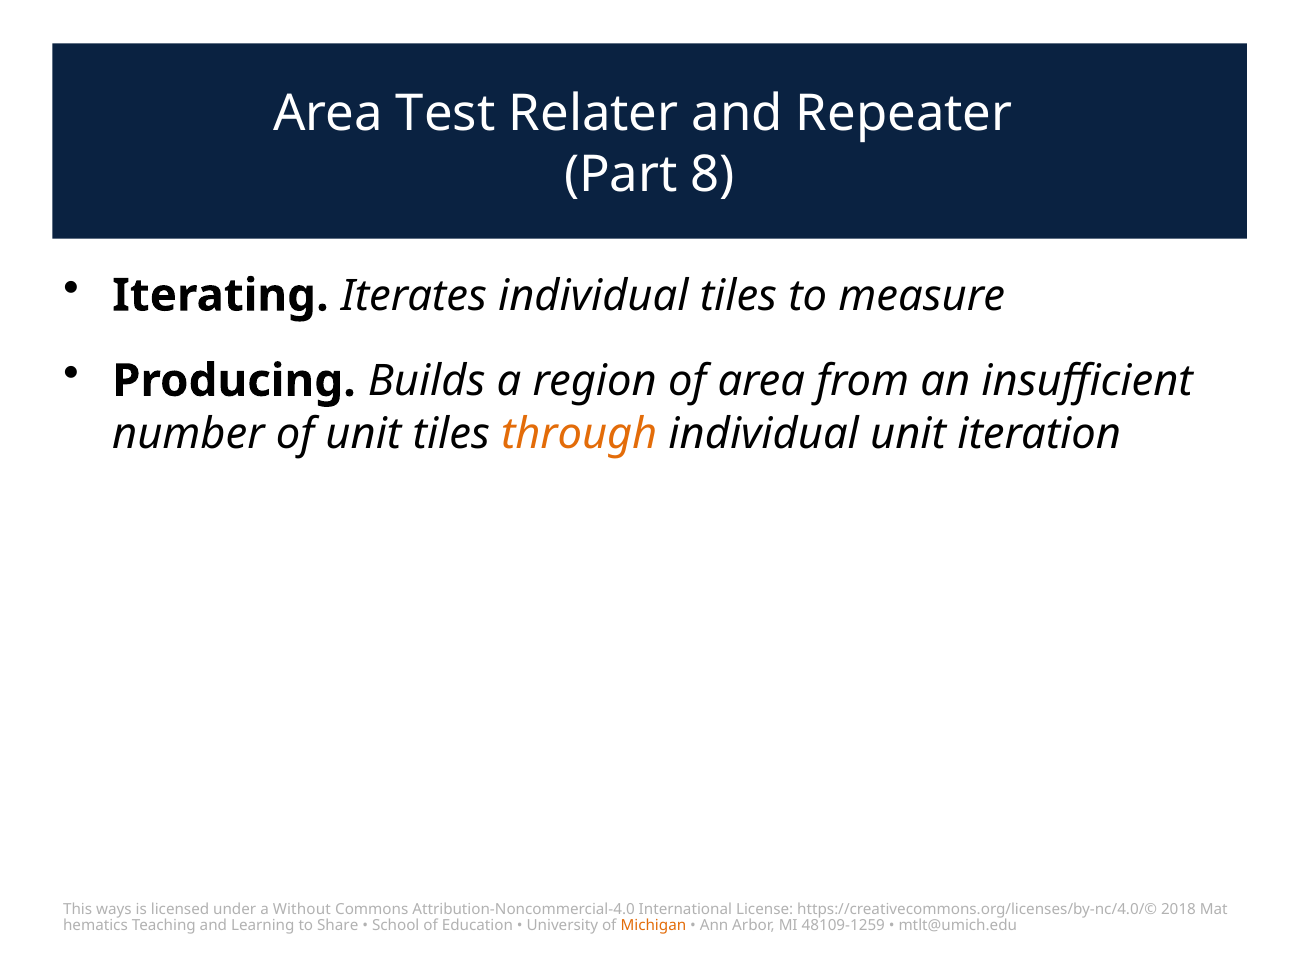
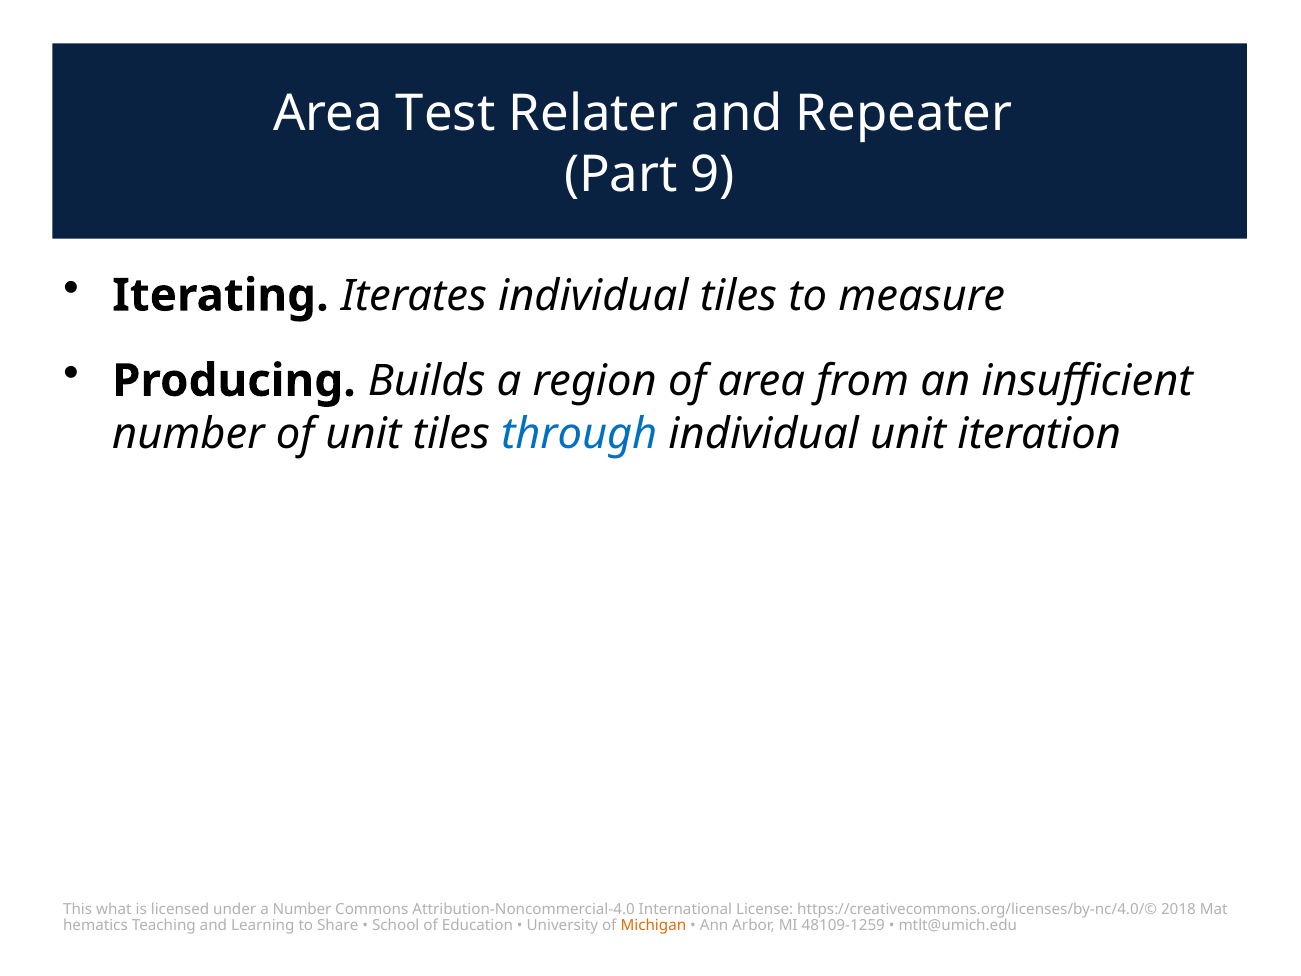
8: 8 -> 9
through colour: orange -> blue
ways: ways -> what
a Without: Without -> Number
